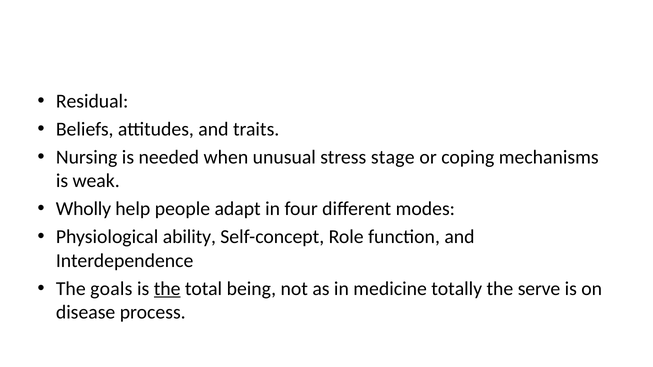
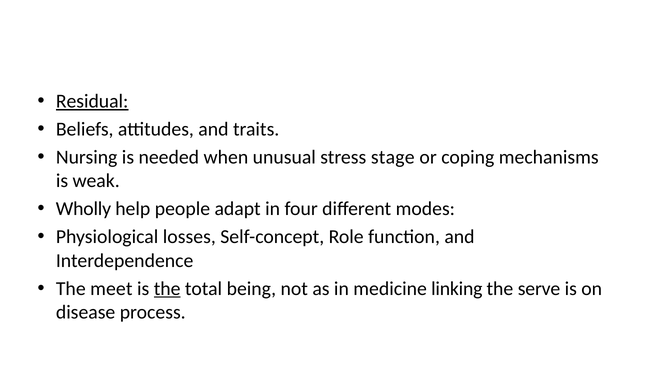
Residual underline: none -> present
ability: ability -> losses
goals: goals -> meet
totally: totally -> linking
